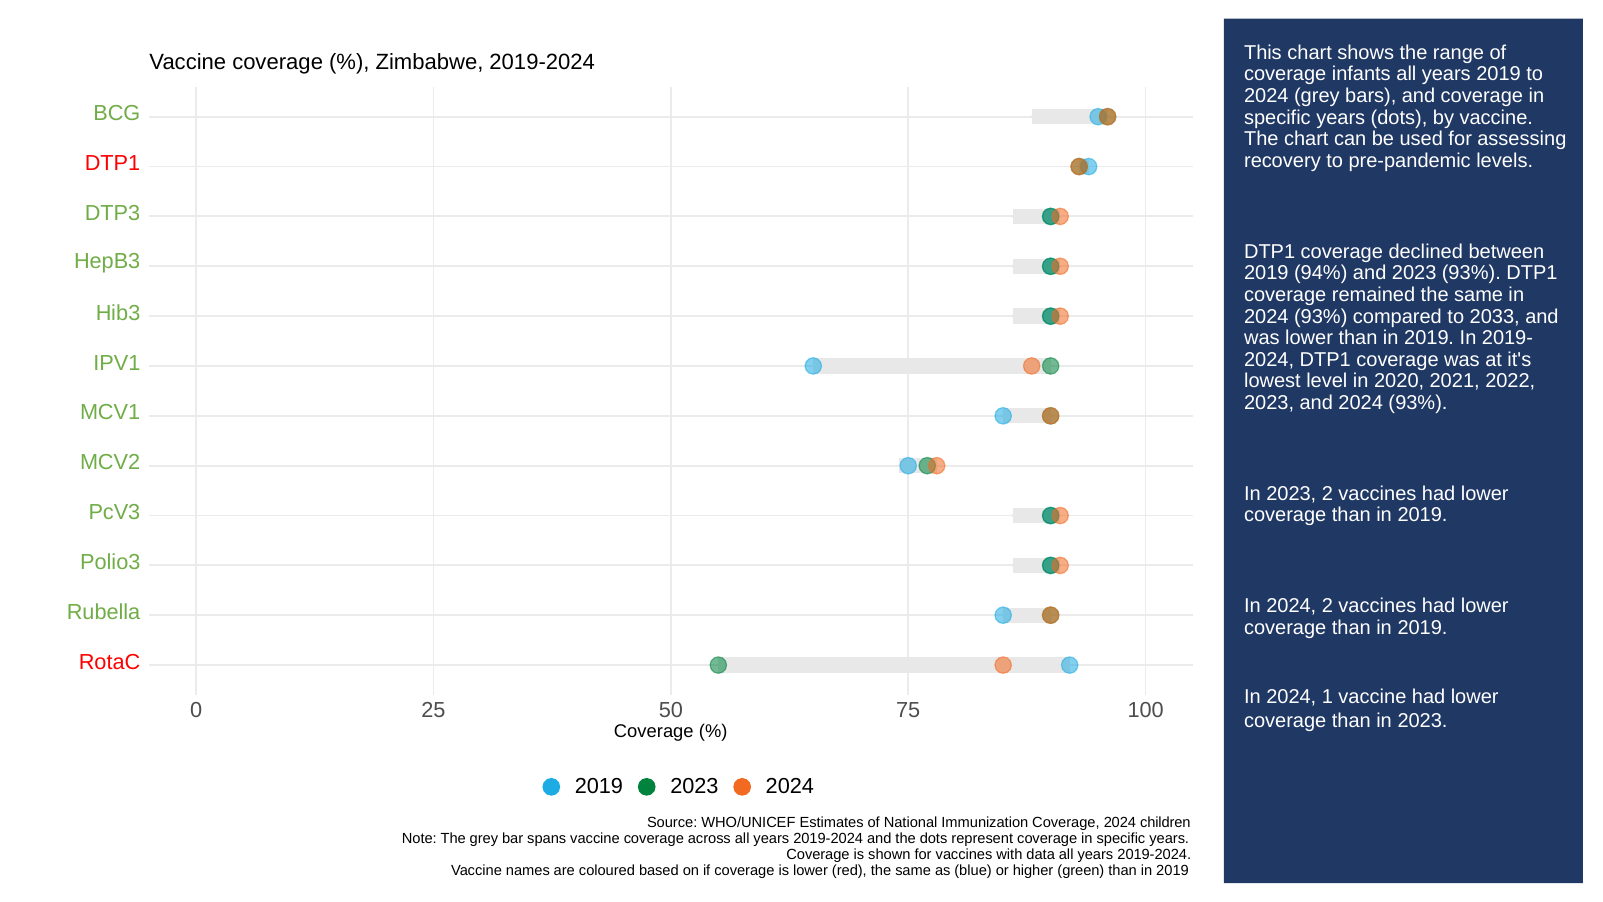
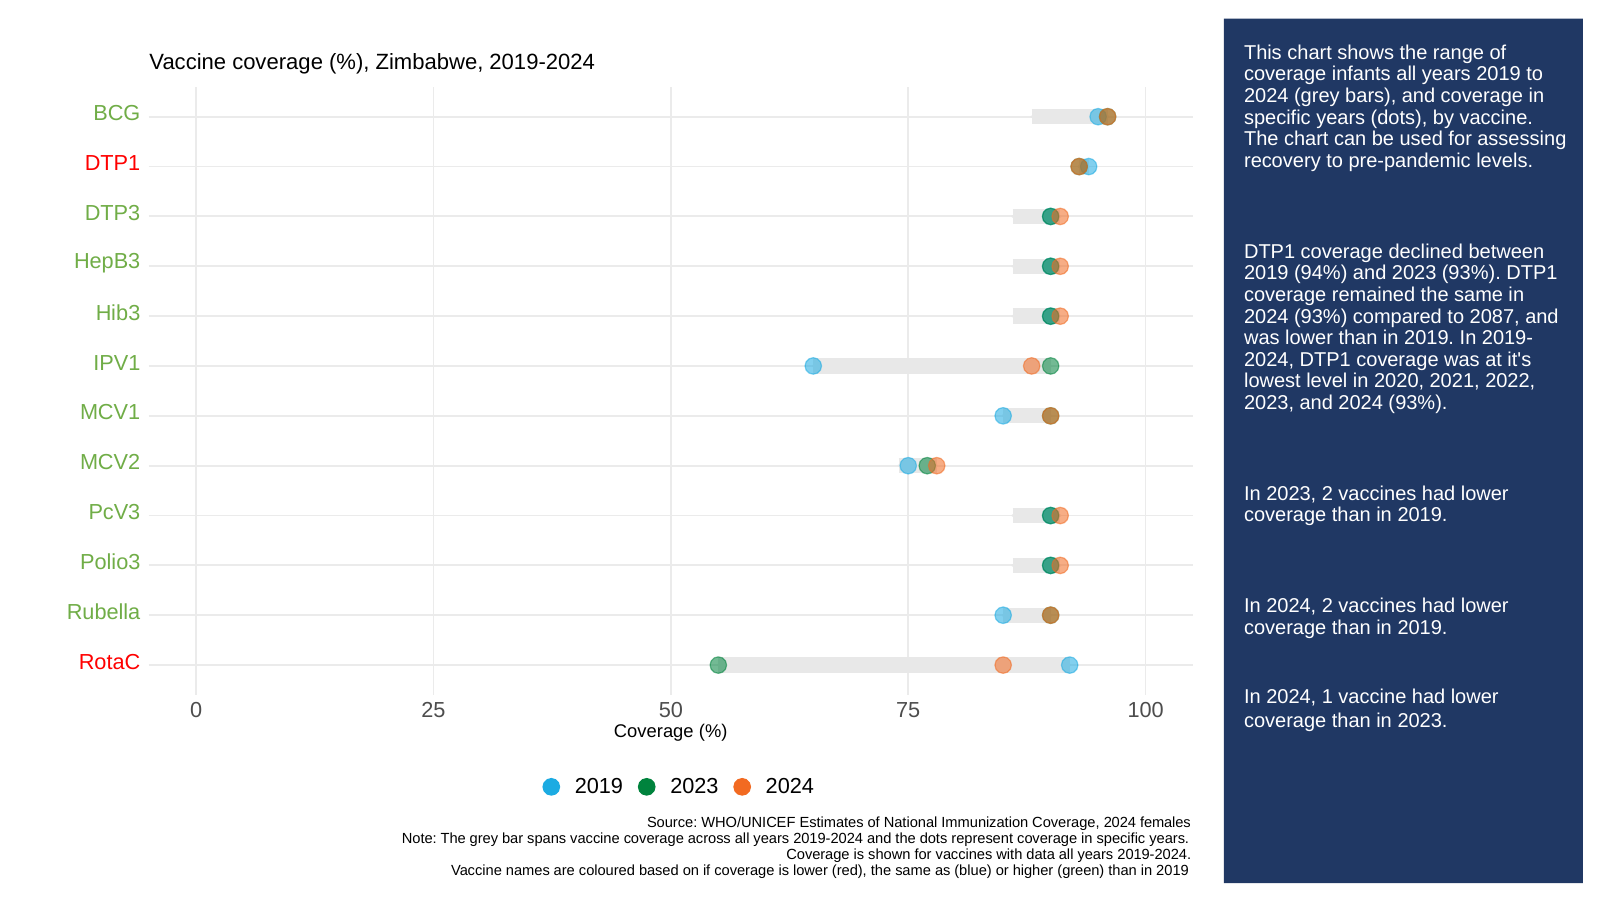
2033: 2033 -> 2087
children: children -> females
